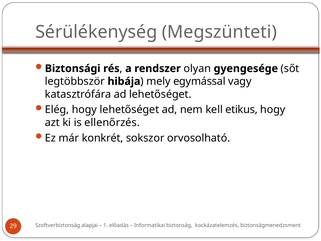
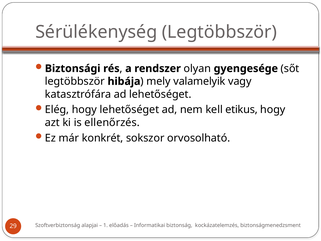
Sérülékenység Megszünteti: Megszünteti -> Legtöbbször
egymással: egymással -> valamelyik
